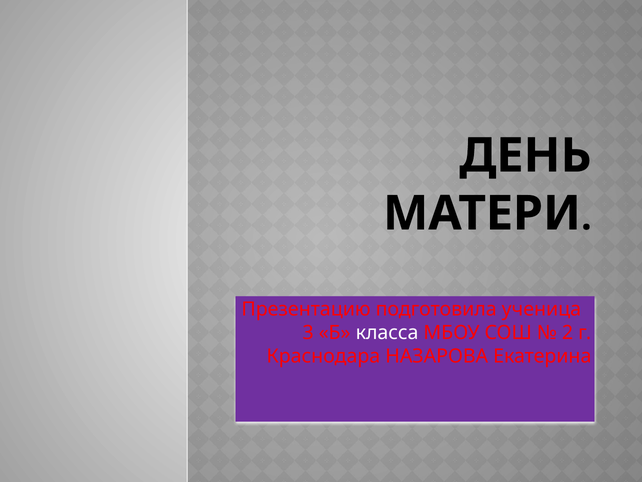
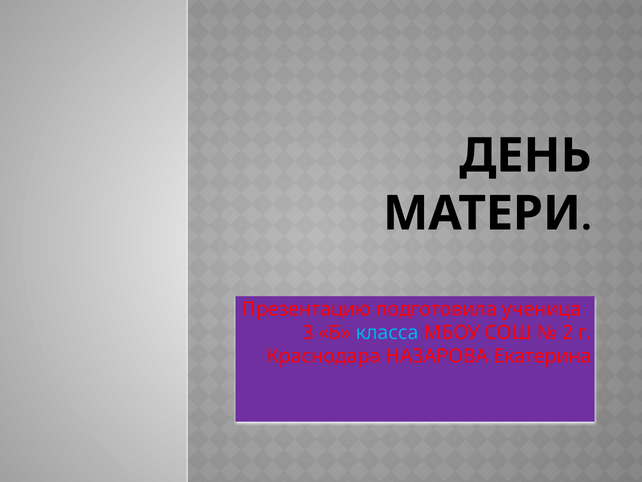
класса colour: white -> light blue
